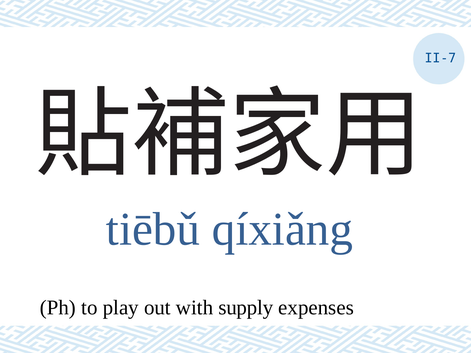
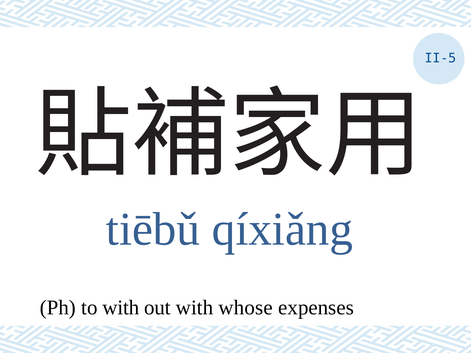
II-7: II-7 -> II-5
to play: play -> with
supply: supply -> whose
